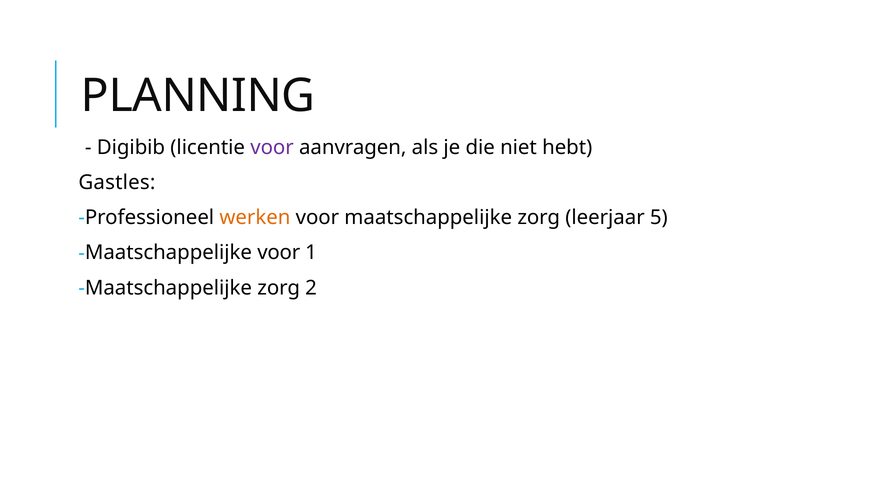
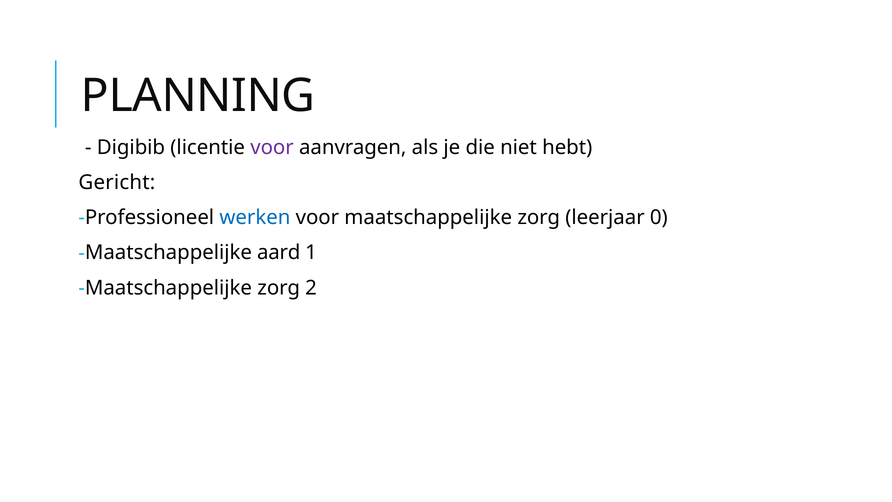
Gastles: Gastles -> Gericht
werken colour: orange -> blue
5: 5 -> 0
Maatschappelijke voor: voor -> aard
